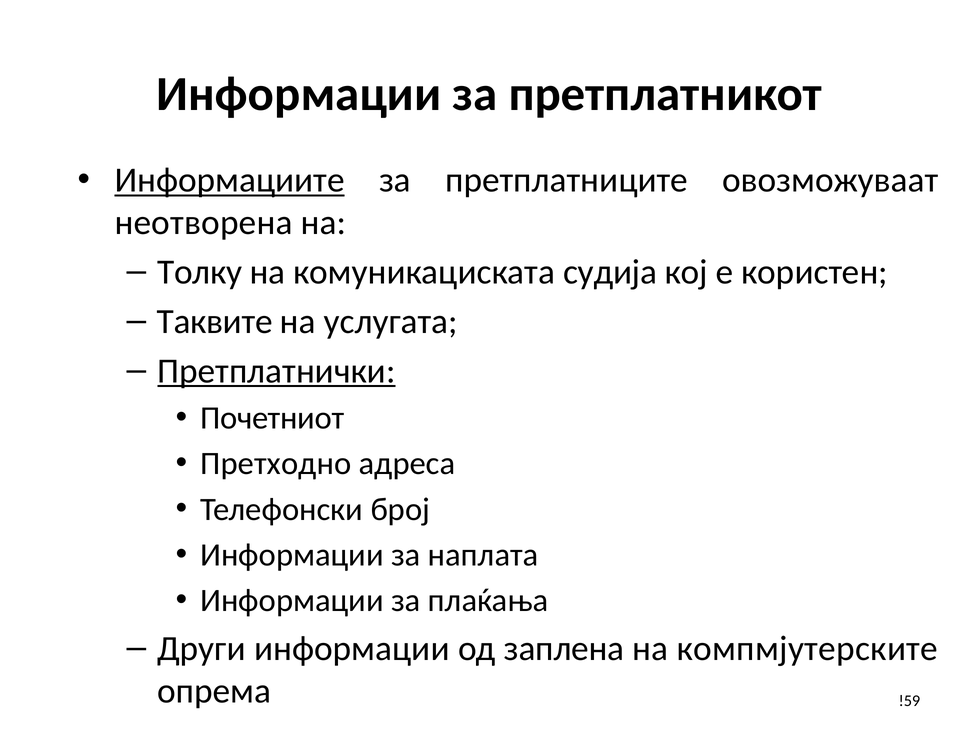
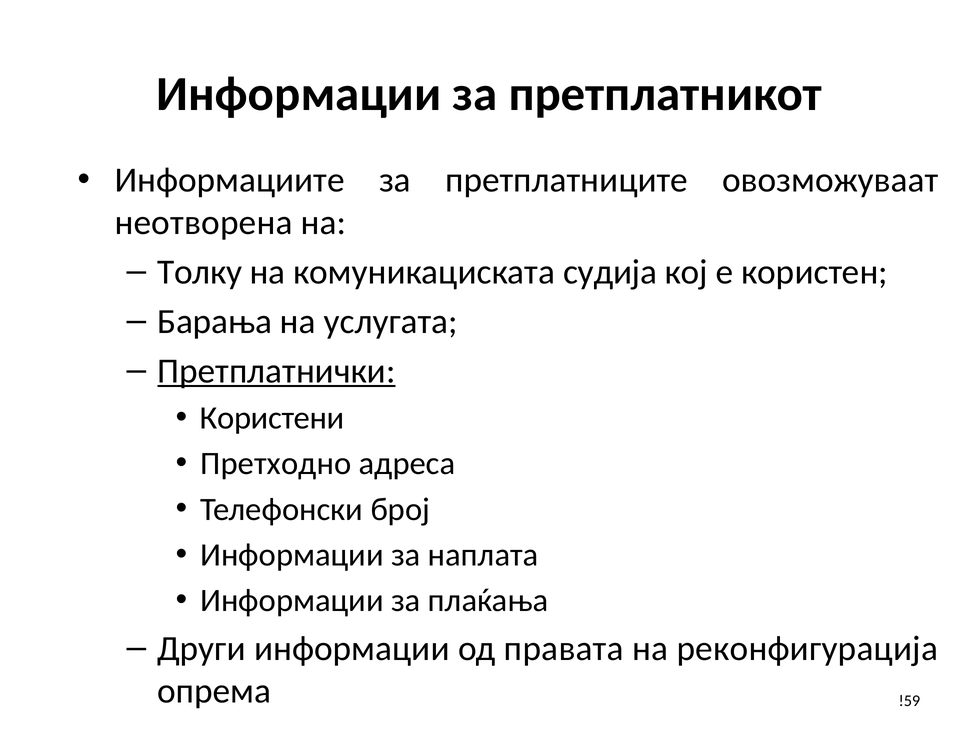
Информациите underline: present -> none
Таквите: Таквите -> Барања
Почетниот: Почетниот -> Користени
заплена: заплена -> правата
компмјутерските: компмјутерските -> реконфигурација
